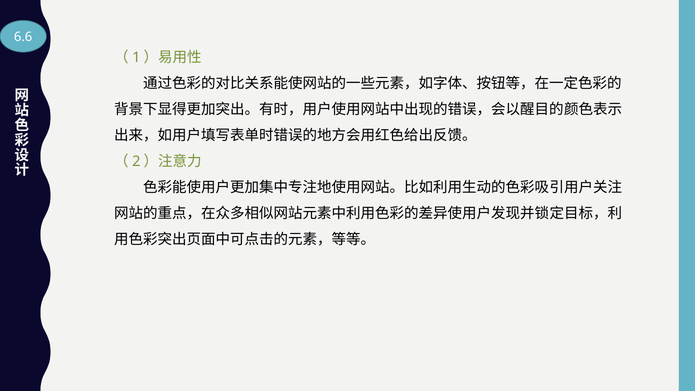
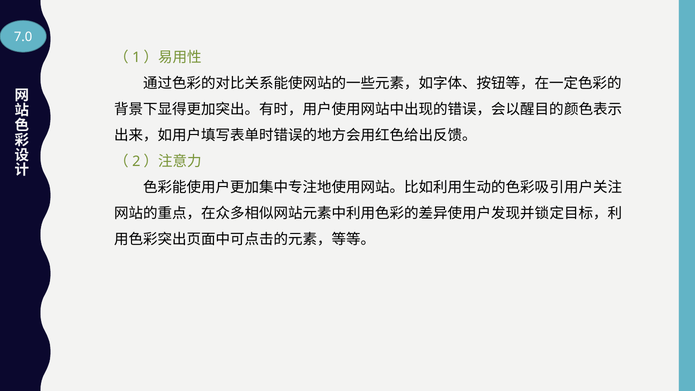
6.6: 6.6 -> 7.0
